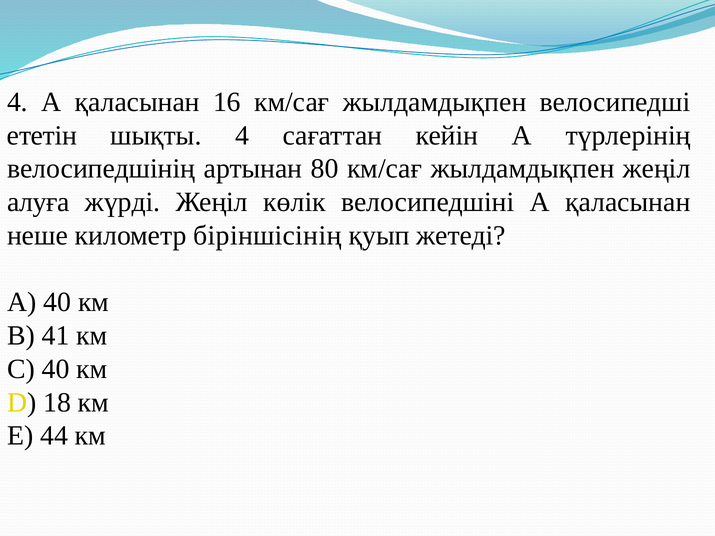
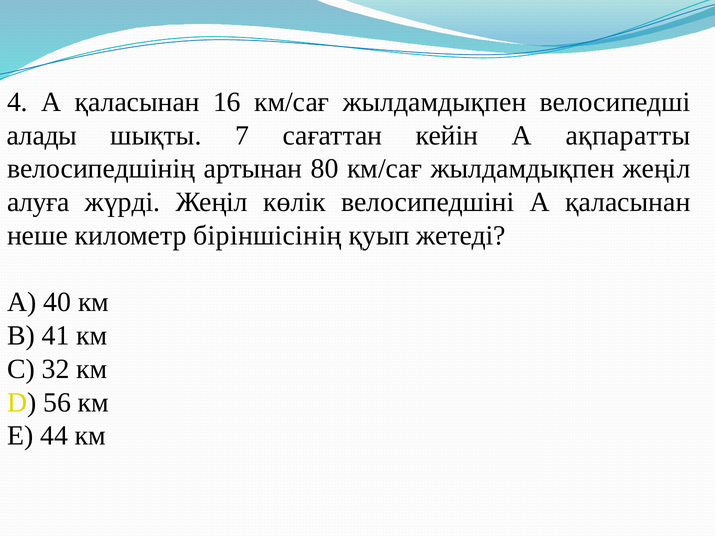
ететін: ететін -> алады
шықты 4: 4 -> 7
түрлерінің: түрлерінің -> ақпаратты
С 40: 40 -> 32
18: 18 -> 56
